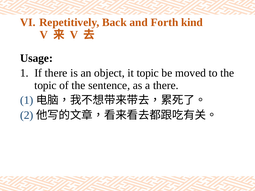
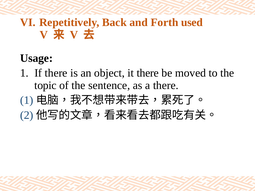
kind: kind -> used
it topic: topic -> there
